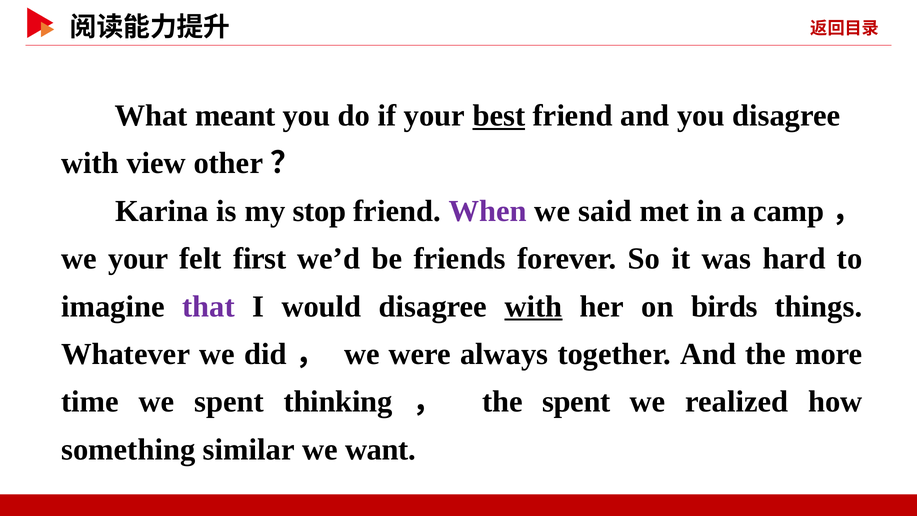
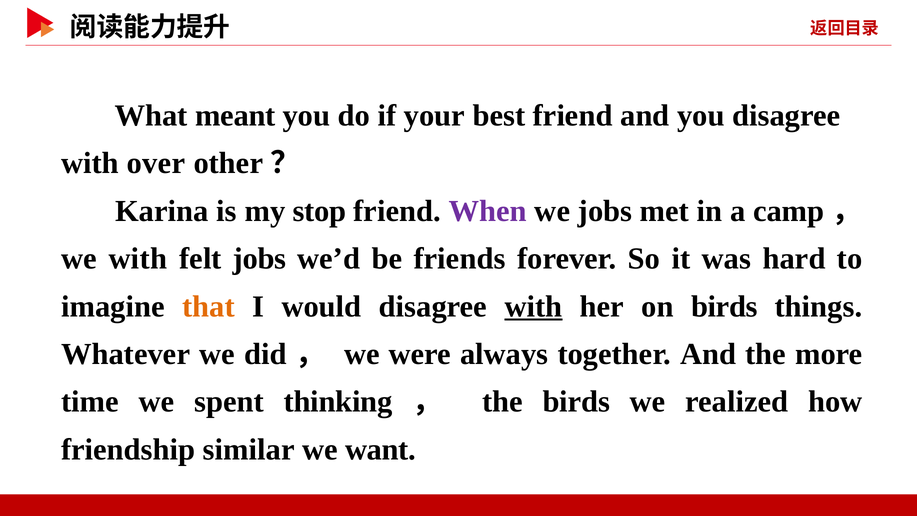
best underline: present -> none
view: view -> over
we said: said -> jobs
we your: your -> with
felt first: first -> jobs
that colour: purple -> orange
the spent: spent -> birds
something: something -> friendship
